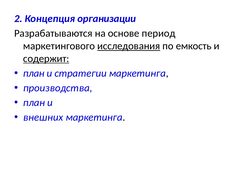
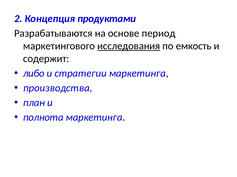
организации: организации -> продуктами
содержит underline: present -> none
план at (34, 74): план -> либо
внешних: внешних -> полнота
